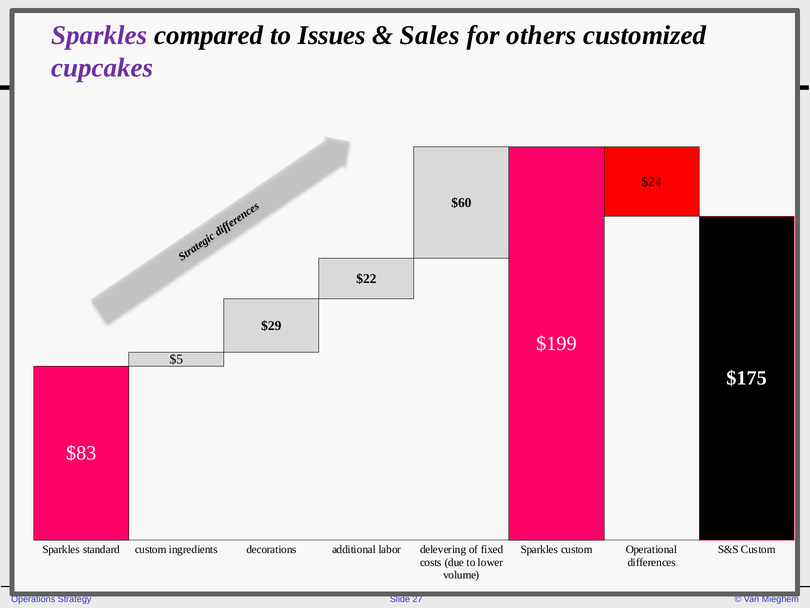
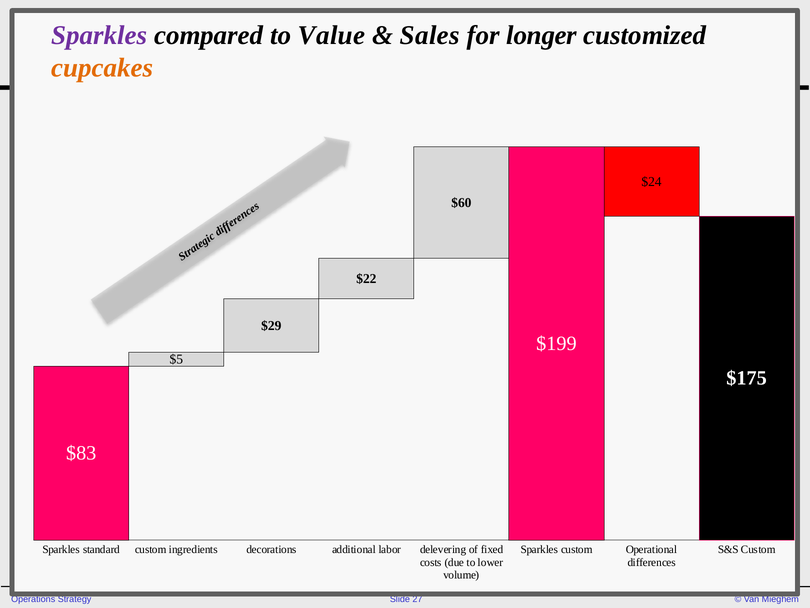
Issues: Issues -> Value
others: others -> longer
cupcakes colour: purple -> orange
